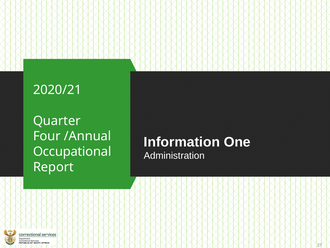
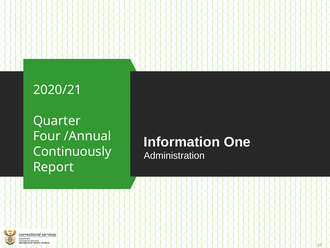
Occupational: Occupational -> Continuously
